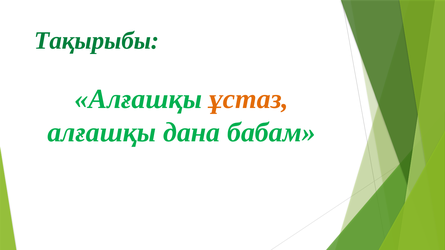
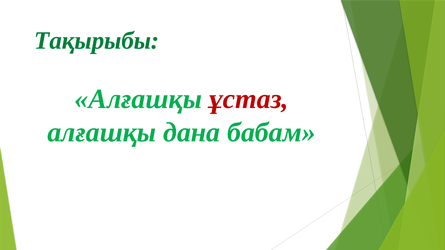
ұстаз colour: orange -> red
